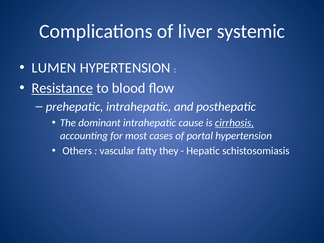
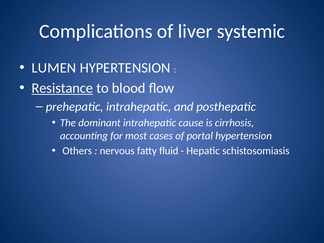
cirrhosis underline: present -> none
vascular: vascular -> nervous
they: they -> fluid
